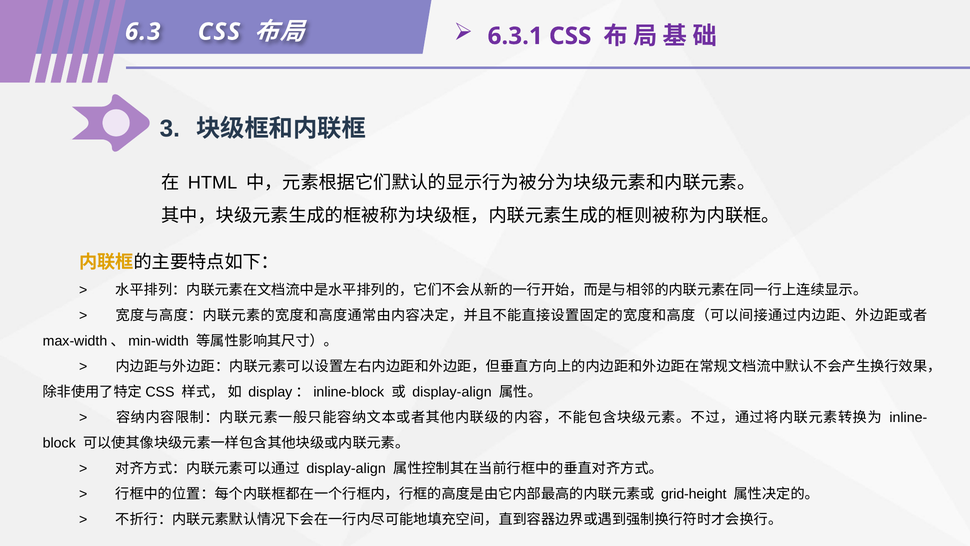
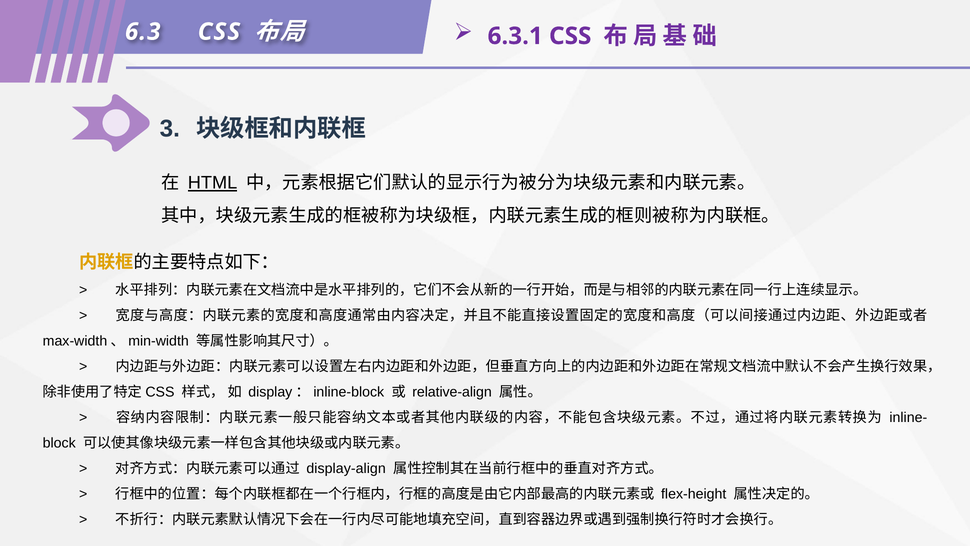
HTML underline: none -> present
display-align at (452, 392): display-align -> relative-align
grid-height: grid-height -> flex-height
